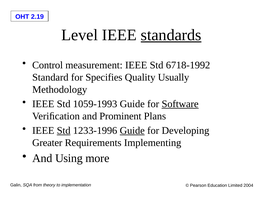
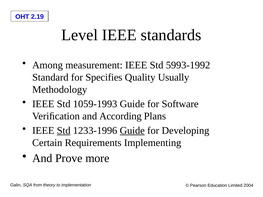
standards underline: present -> none
Control: Control -> Among
6718-1992: 6718-1992 -> 5993-1992
Software underline: present -> none
Prominent: Prominent -> According
Greater: Greater -> Certain
Using: Using -> Prove
